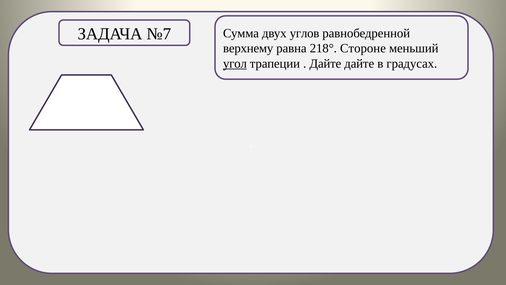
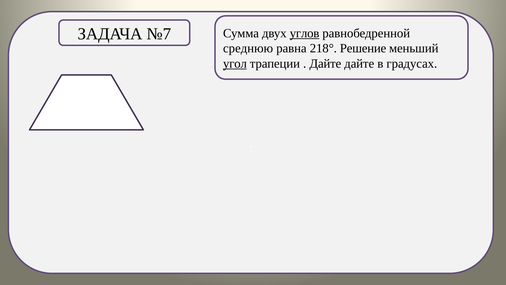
углов underline: none -> present
верхнему: верхнему -> среднюю
Стороне: Стороне -> Решение
